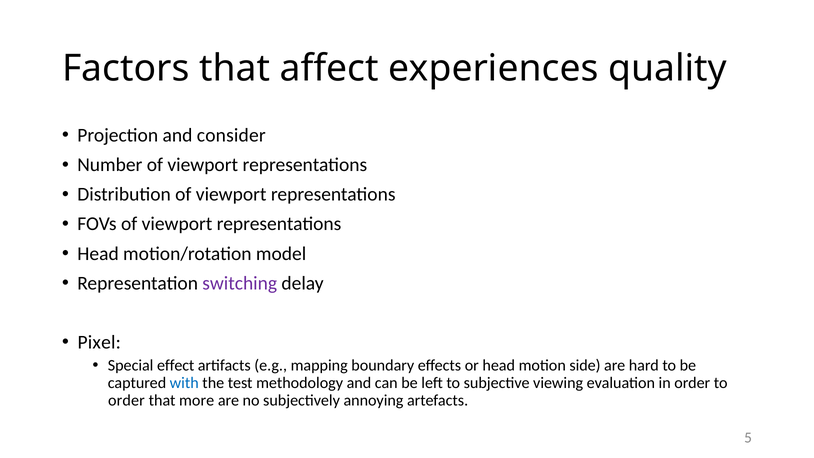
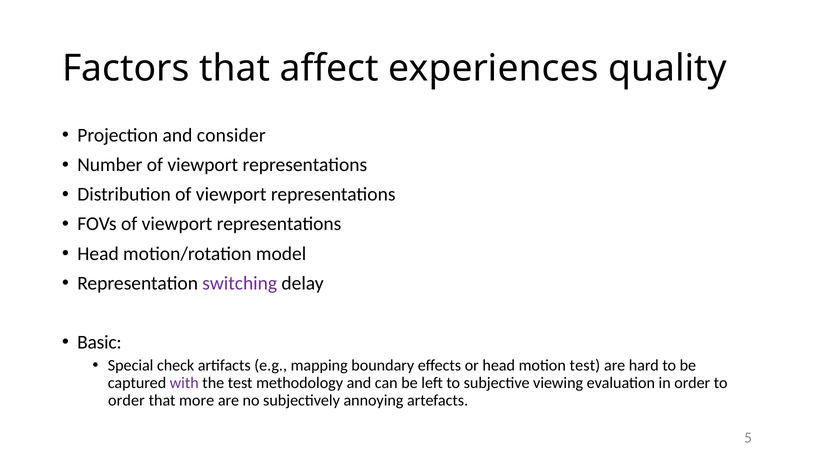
Pixel: Pixel -> Basic
effect: effect -> check
motion side: side -> test
with colour: blue -> purple
